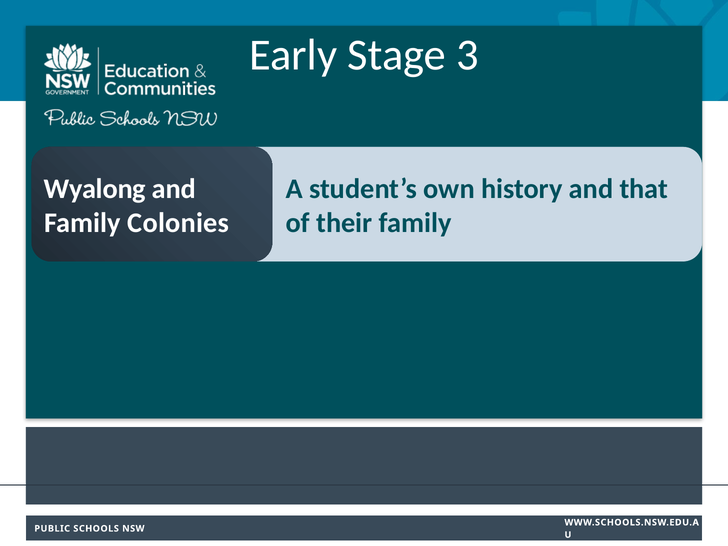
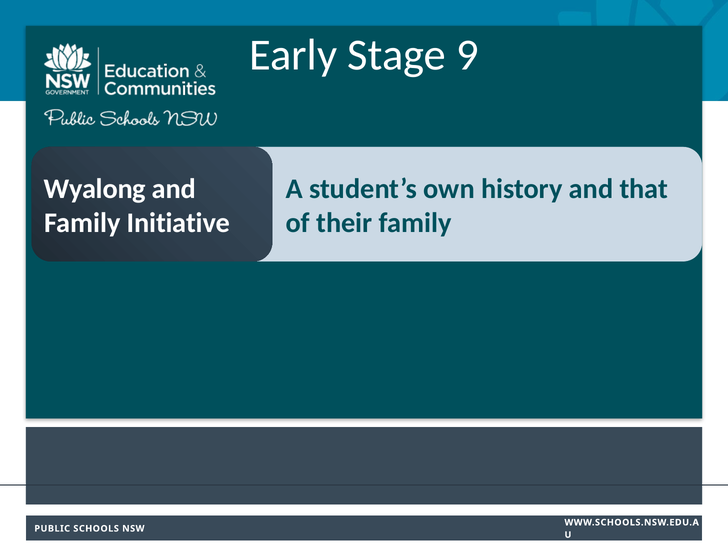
3: 3 -> 9
Colonies: Colonies -> Initiative
